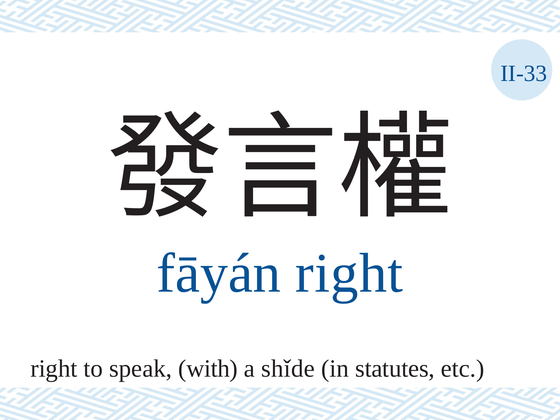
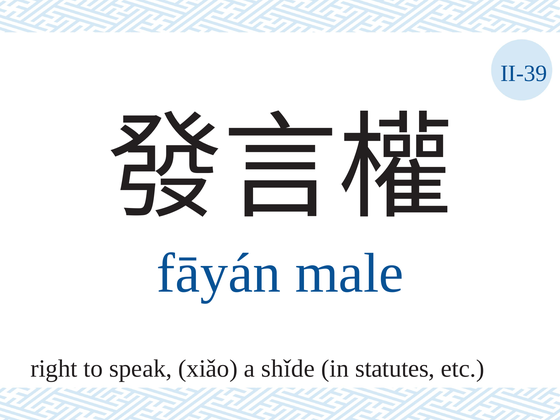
II-33: II-33 -> II-39
fāyán right: right -> male
with: with -> xiǎo
